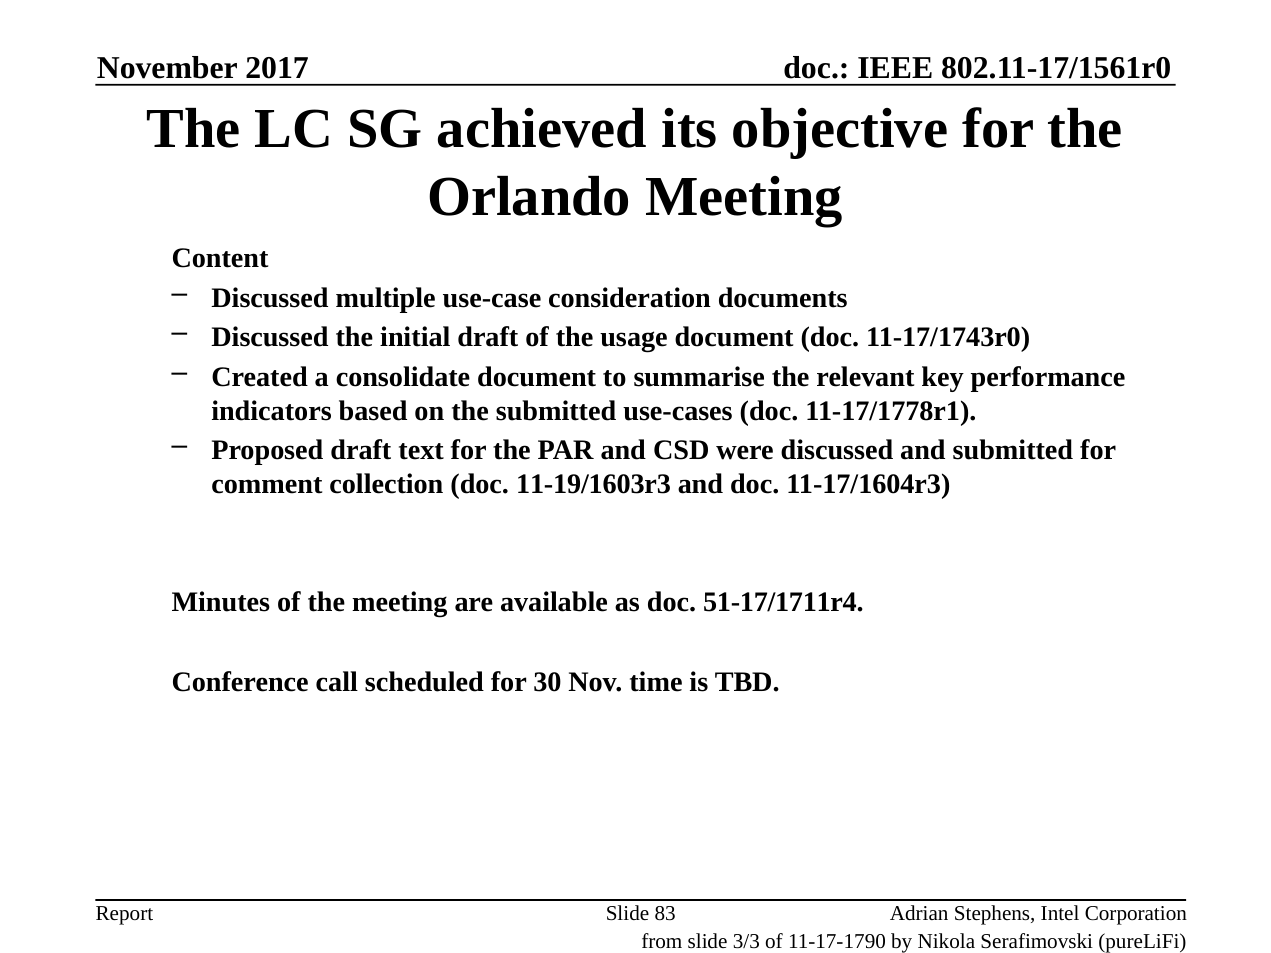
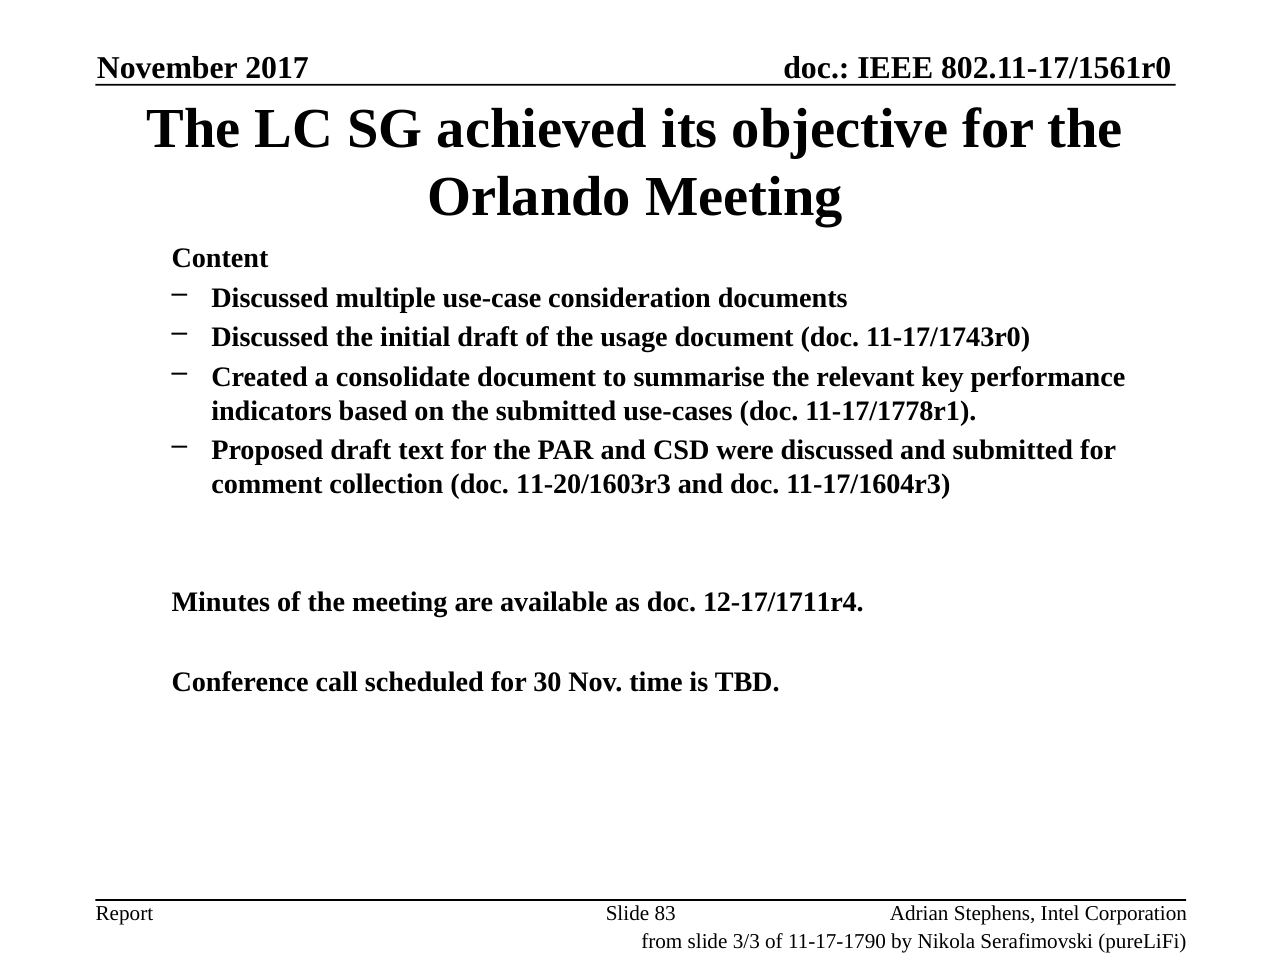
11-19/1603r3: 11-19/1603r3 -> 11-20/1603r3
51-17/1711r4: 51-17/1711r4 -> 12-17/1711r4
